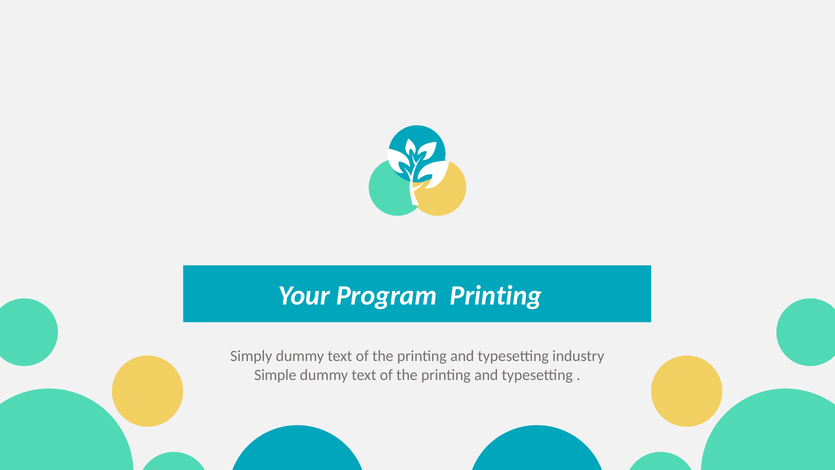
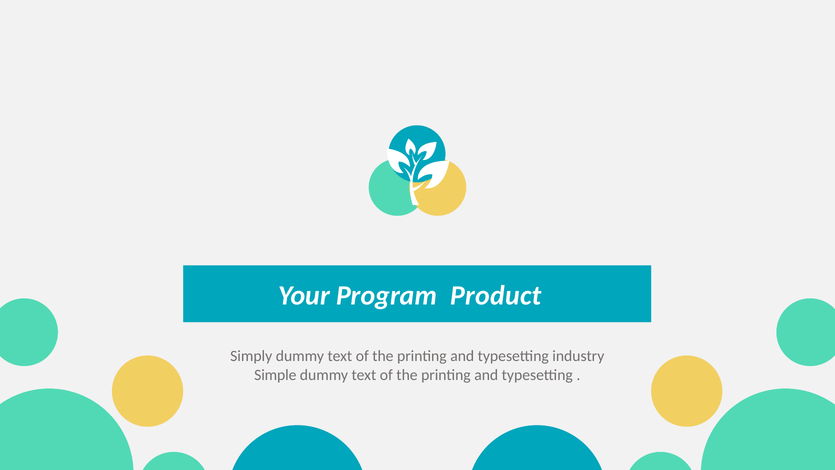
Program Printing: Printing -> Product
